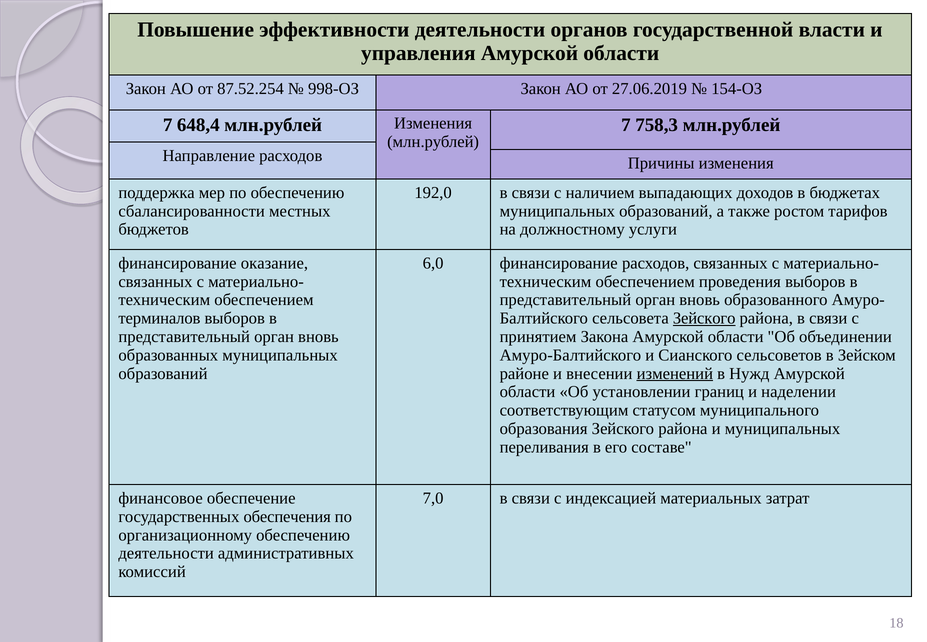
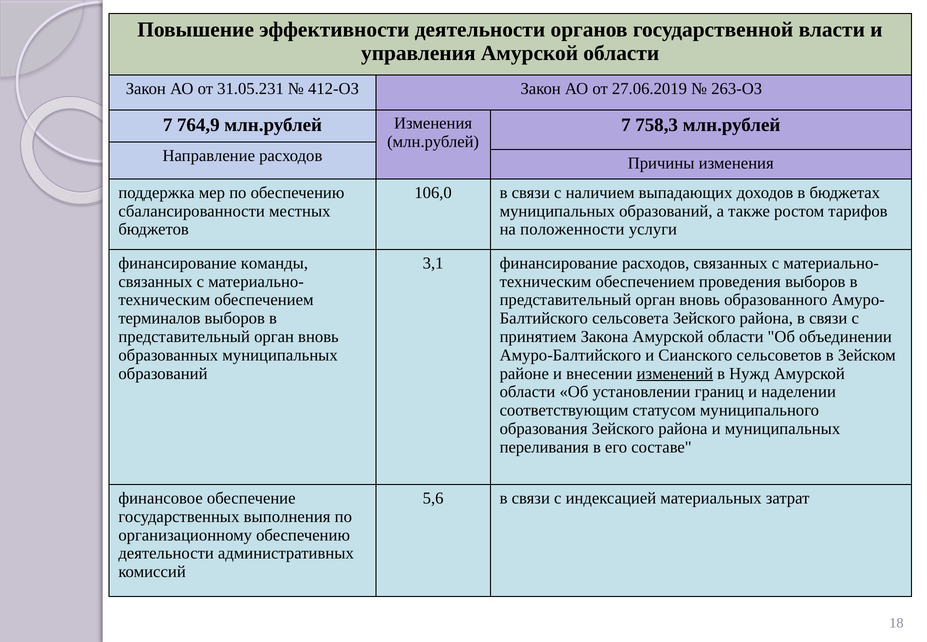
87.52.254: 87.52.254 -> 31.05.231
998-ОЗ: 998-ОЗ -> 412-ОЗ
154-ОЗ: 154-ОЗ -> 263-ОЗ
648,4: 648,4 -> 764,9
192,0: 192,0 -> 106,0
должностному: должностному -> положенности
оказание: оказание -> команды
6,0: 6,0 -> 3,1
Зейского at (704, 318) underline: present -> none
7,0: 7,0 -> 5,6
обеспечения: обеспечения -> выполнения
